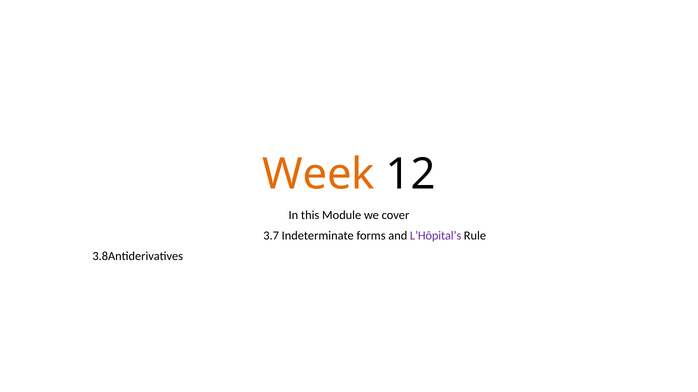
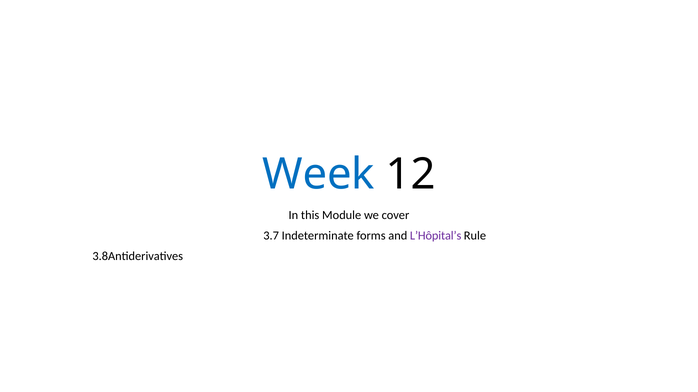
Week colour: orange -> blue
